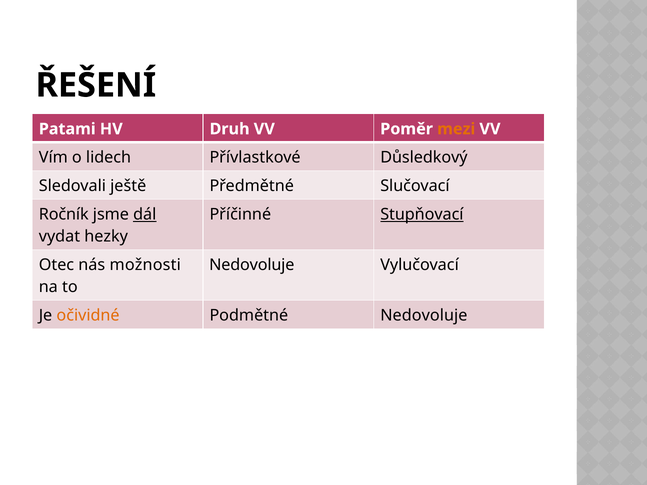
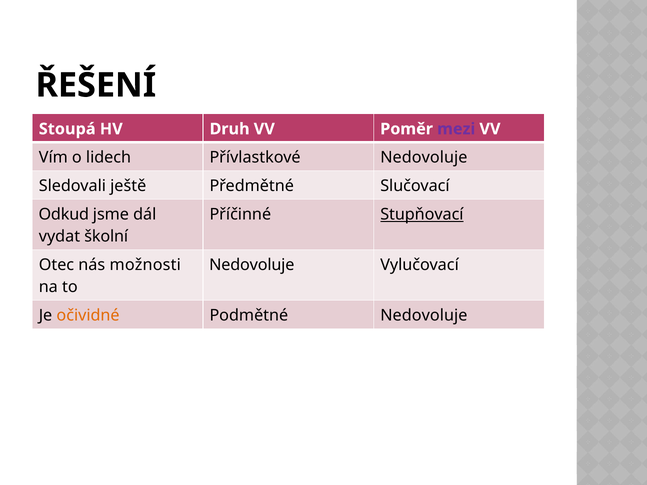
Patami: Patami -> Stoupá
mezi colour: orange -> purple
Přívlastkové Důsledkový: Důsledkový -> Nedovoluje
Ročník: Ročník -> Odkud
dál underline: present -> none
hezky: hezky -> školní
